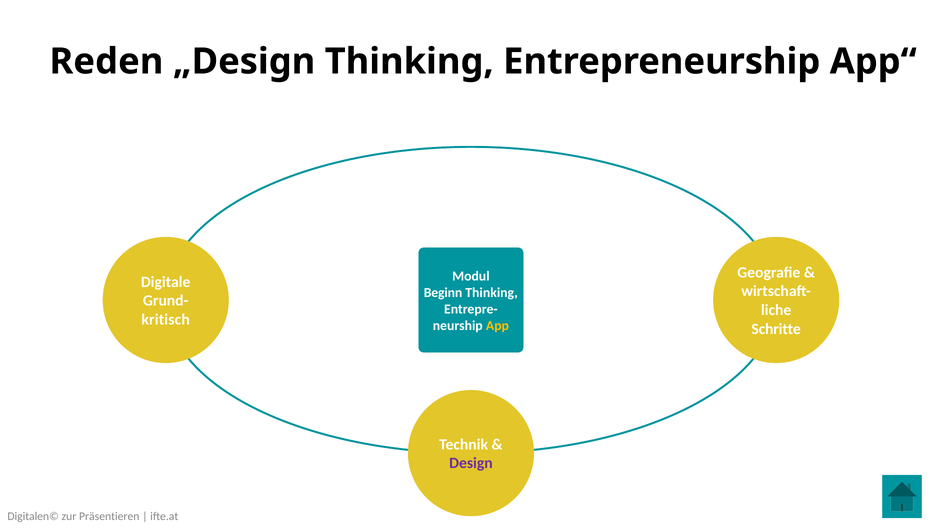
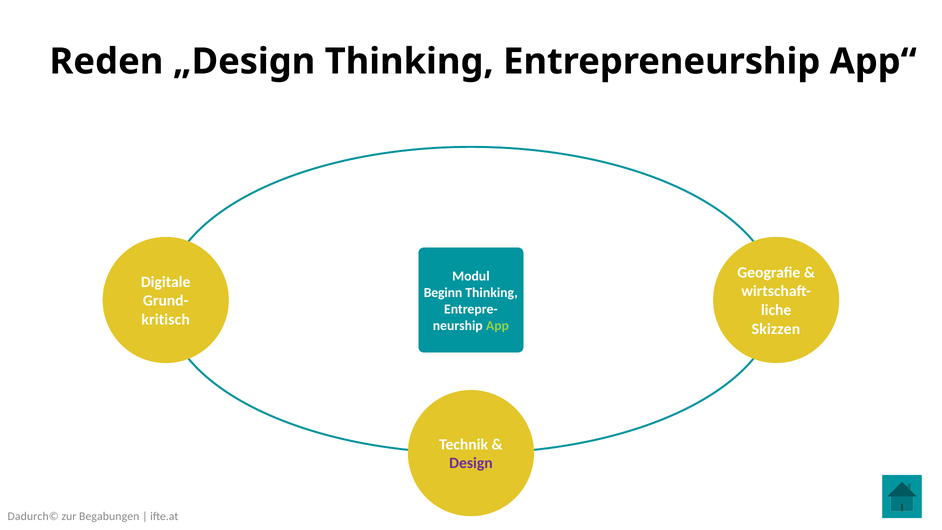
App colour: yellow -> light green
Schritte: Schritte -> Skizzen
Digitalen©: Digitalen© -> Dadurch©
Präsentieren: Präsentieren -> Begabungen
